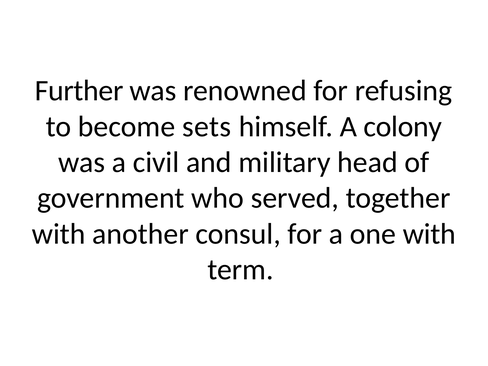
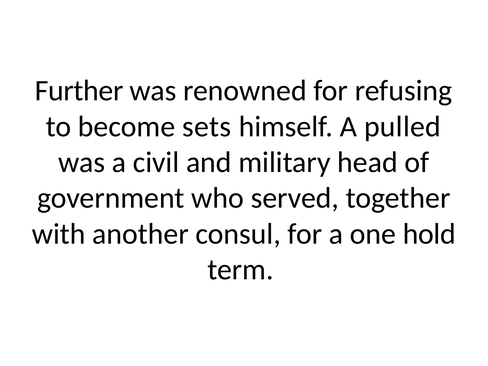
colony: colony -> pulled
one with: with -> hold
